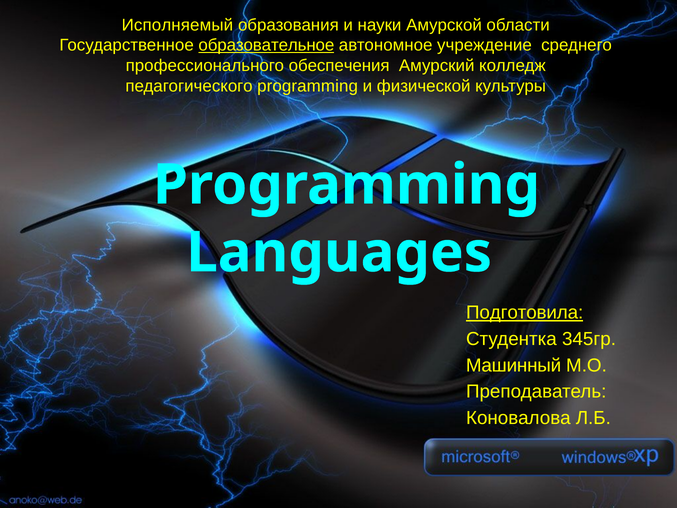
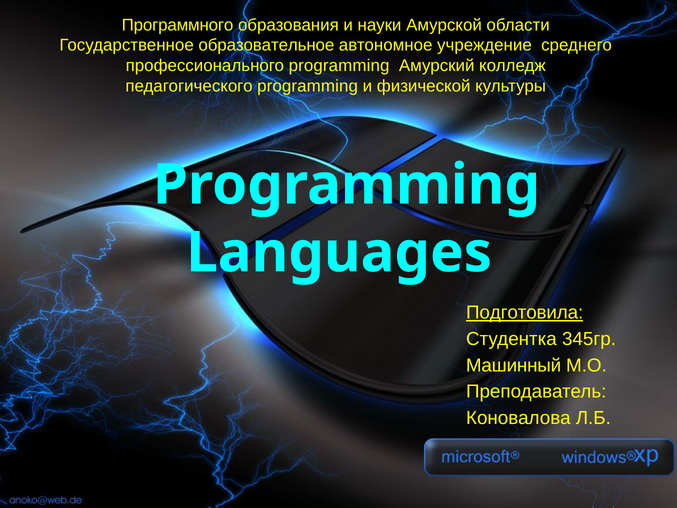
Исполняемый: Исполняемый -> Программного
образовательное underline: present -> none
профессионального обеспечения: обеспечения -> programming
